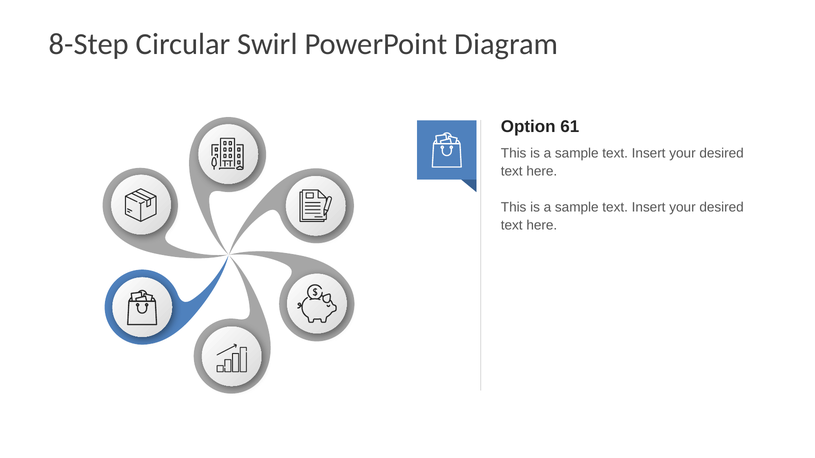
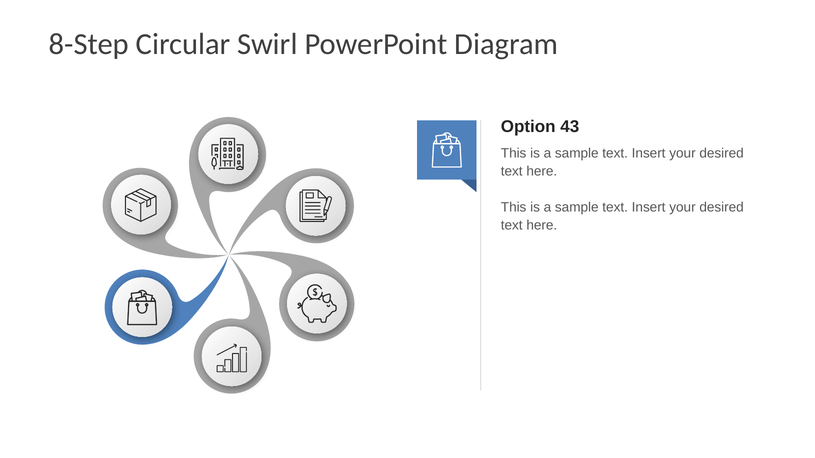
61: 61 -> 43
